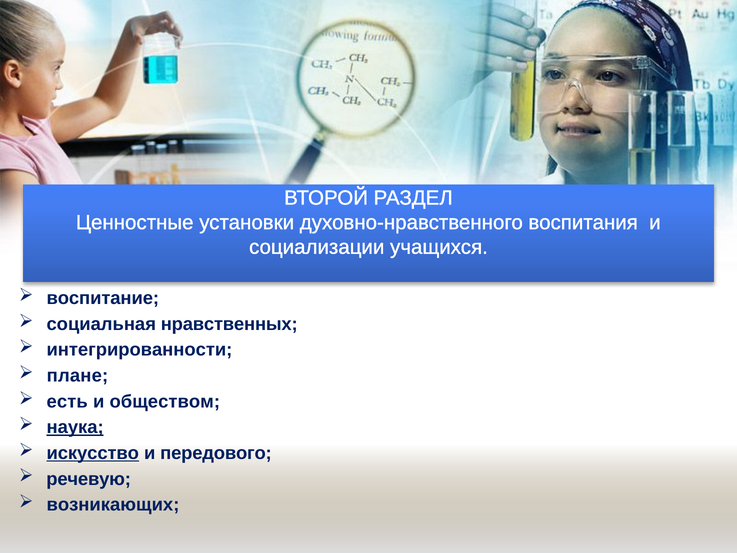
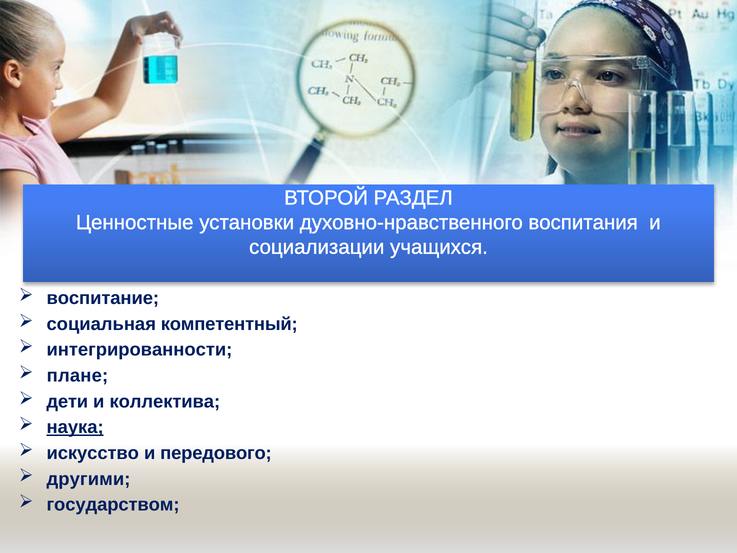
нравственных: нравственных -> компетентный
есть: есть -> дети
обществом: обществом -> коллектива
искусство underline: present -> none
речевую: речевую -> другими
возникающих: возникающих -> государством
